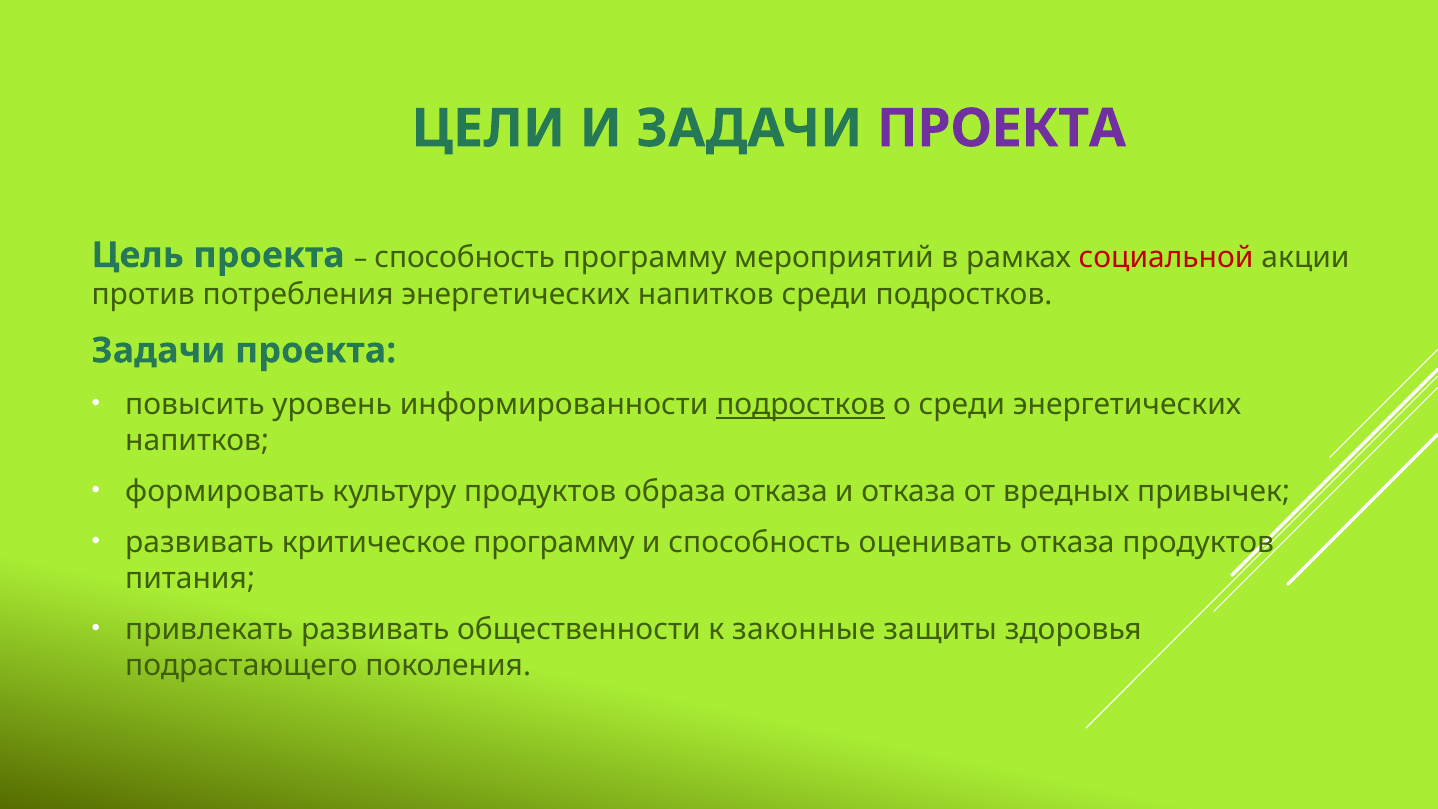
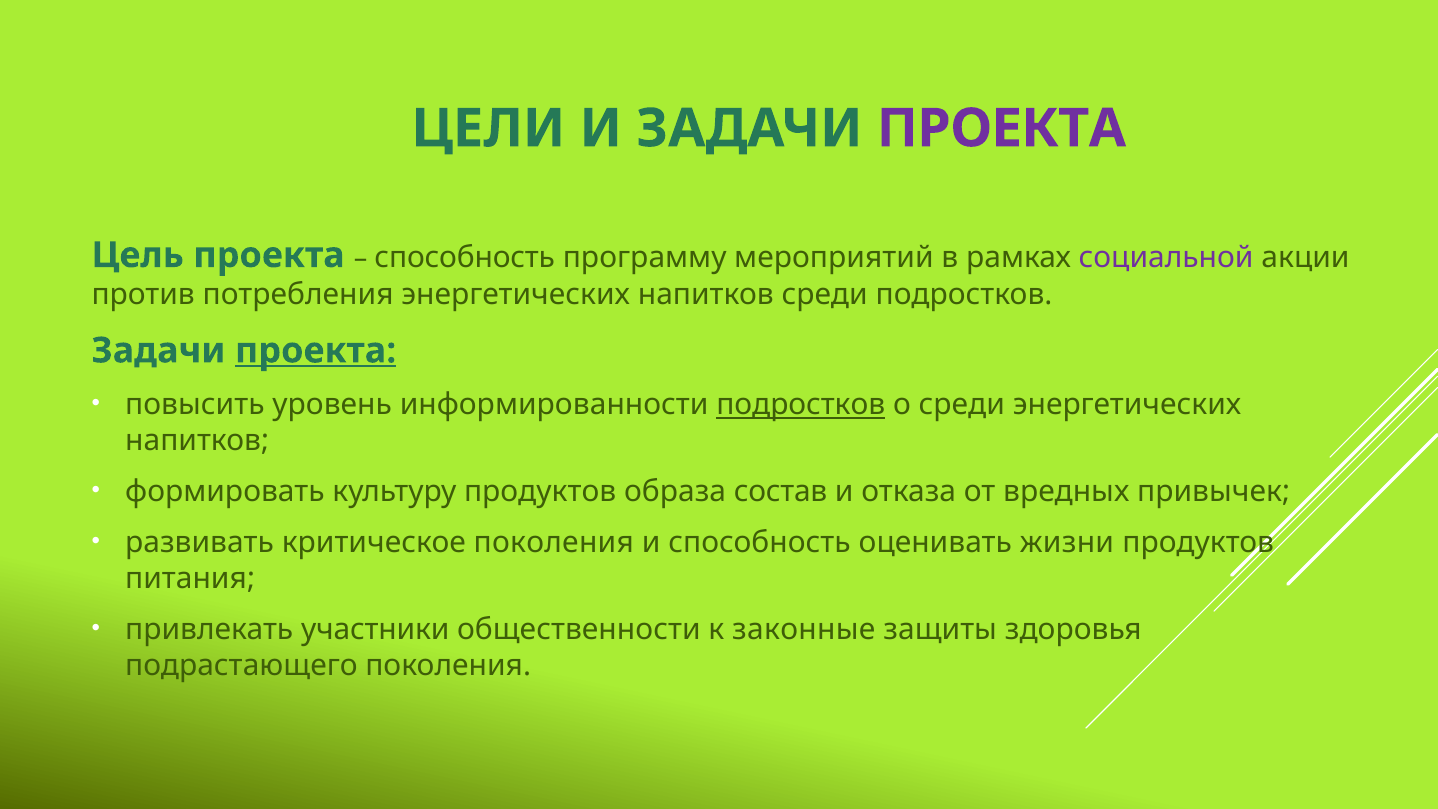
социальной colour: red -> purple
проекта at (316, 351) underline: none -> present
образа отказа: отказа -> состав
критическое программу: программу -> поколения
оценивать отказа: отказа -> жизни
привлекать развивать: развивать -> участники
